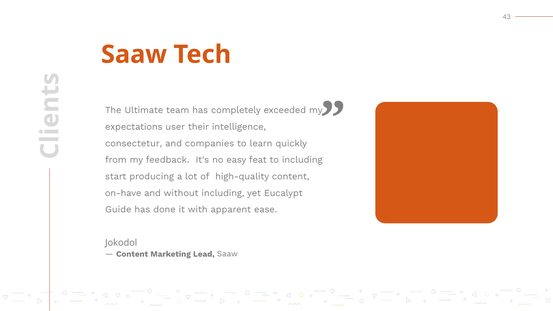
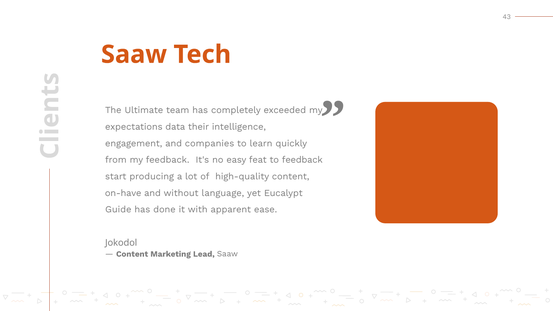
user: user -> data
consectetur: consectetur -> engagement
to including: including -> feedback
without including: including -> language
